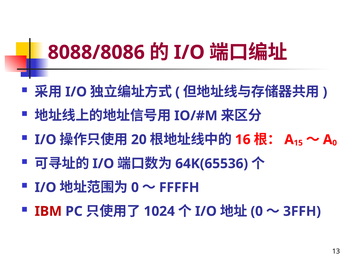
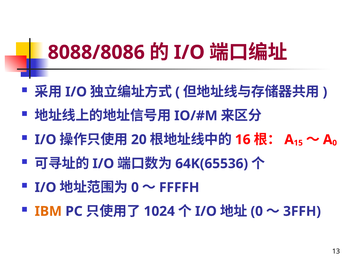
IBM colour: red -> orange
